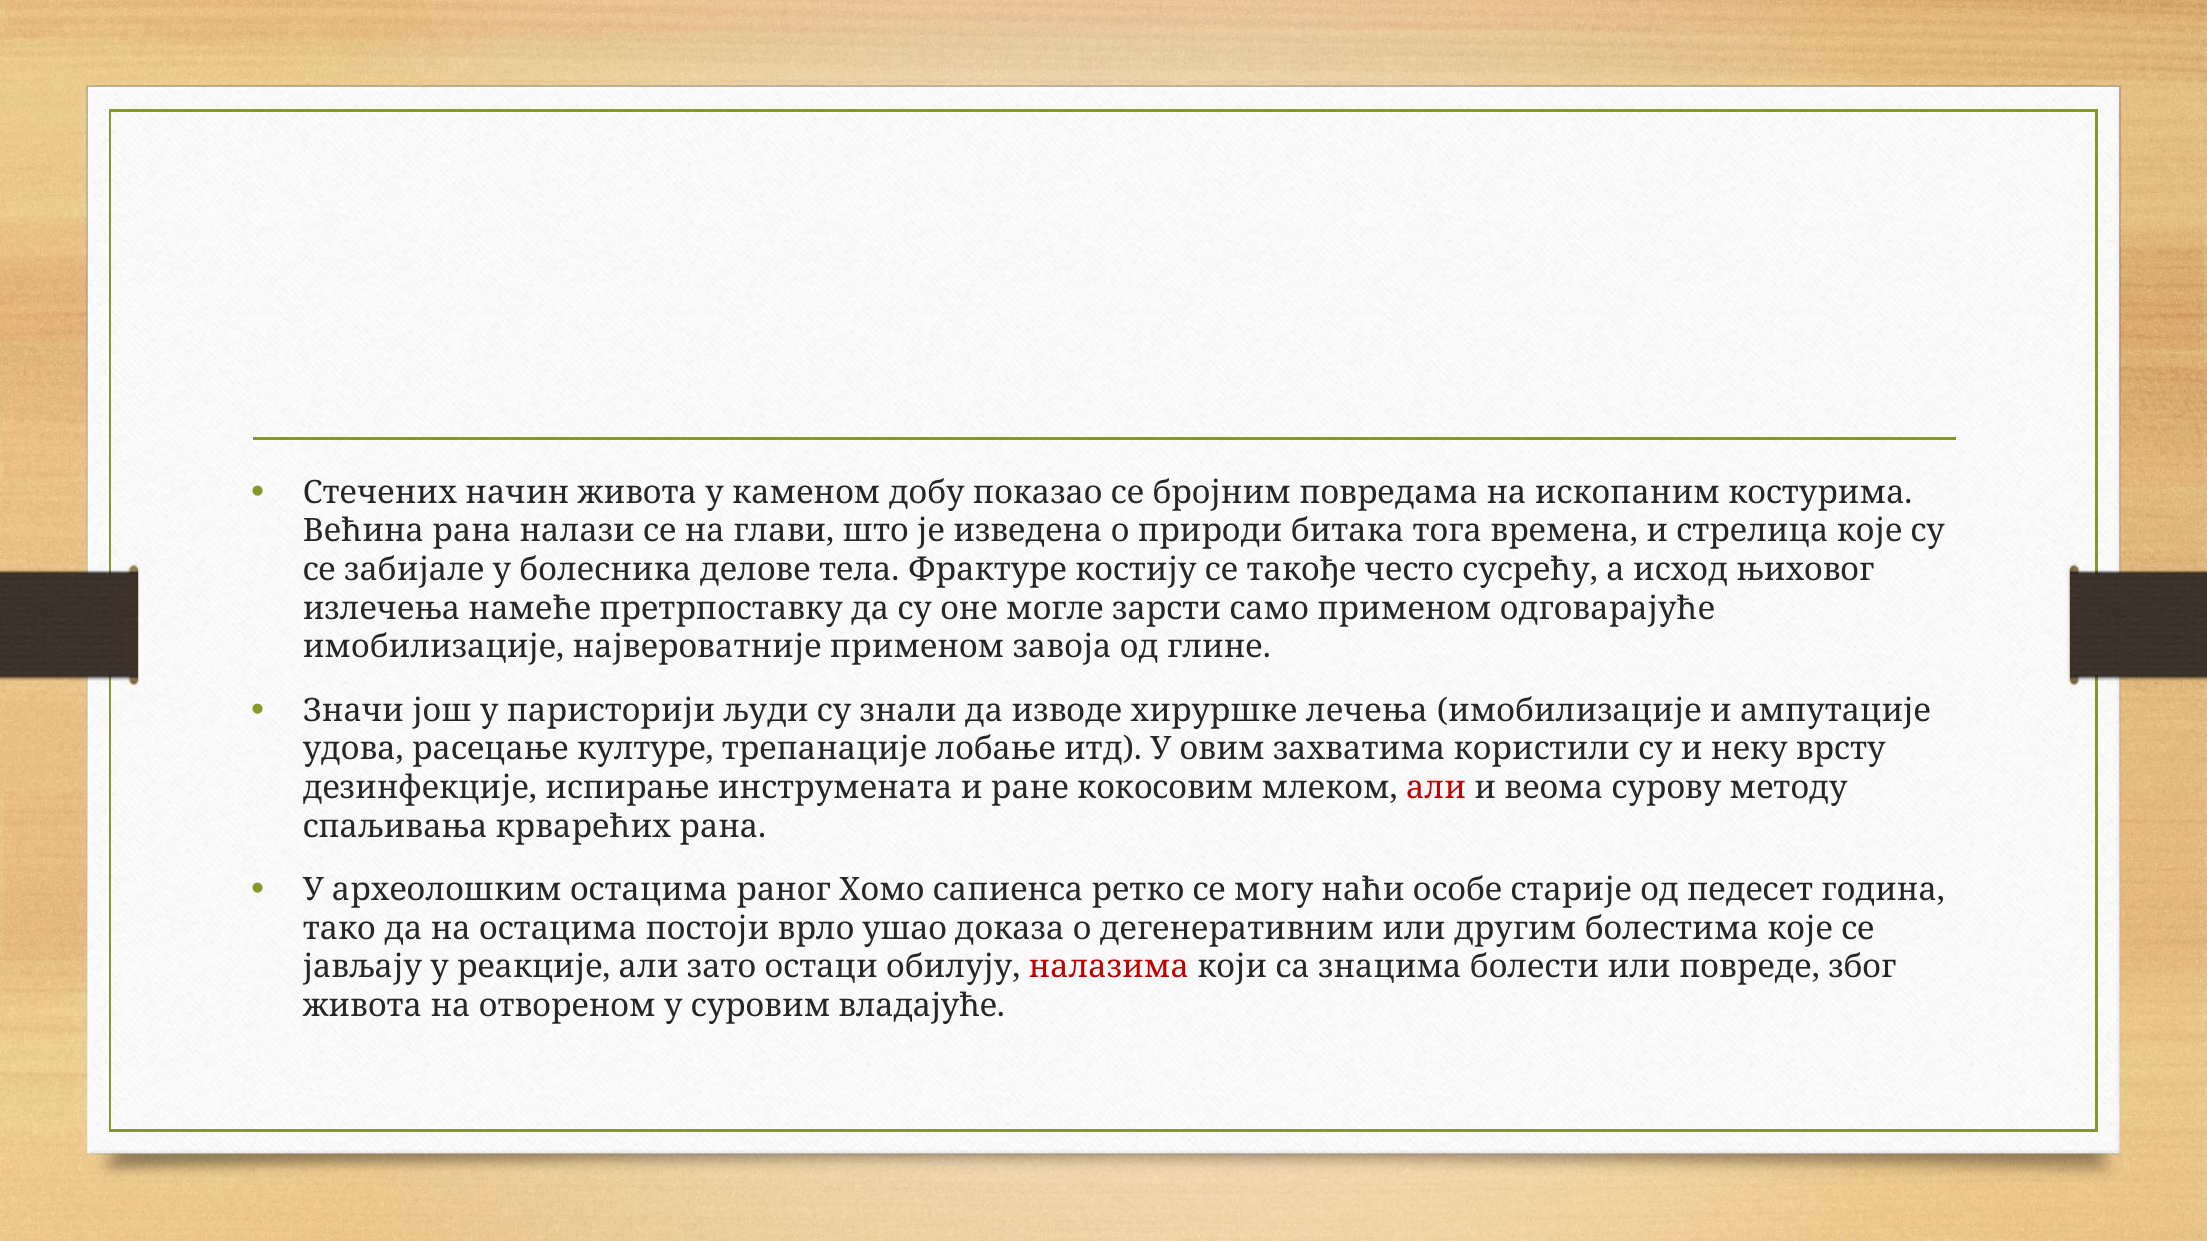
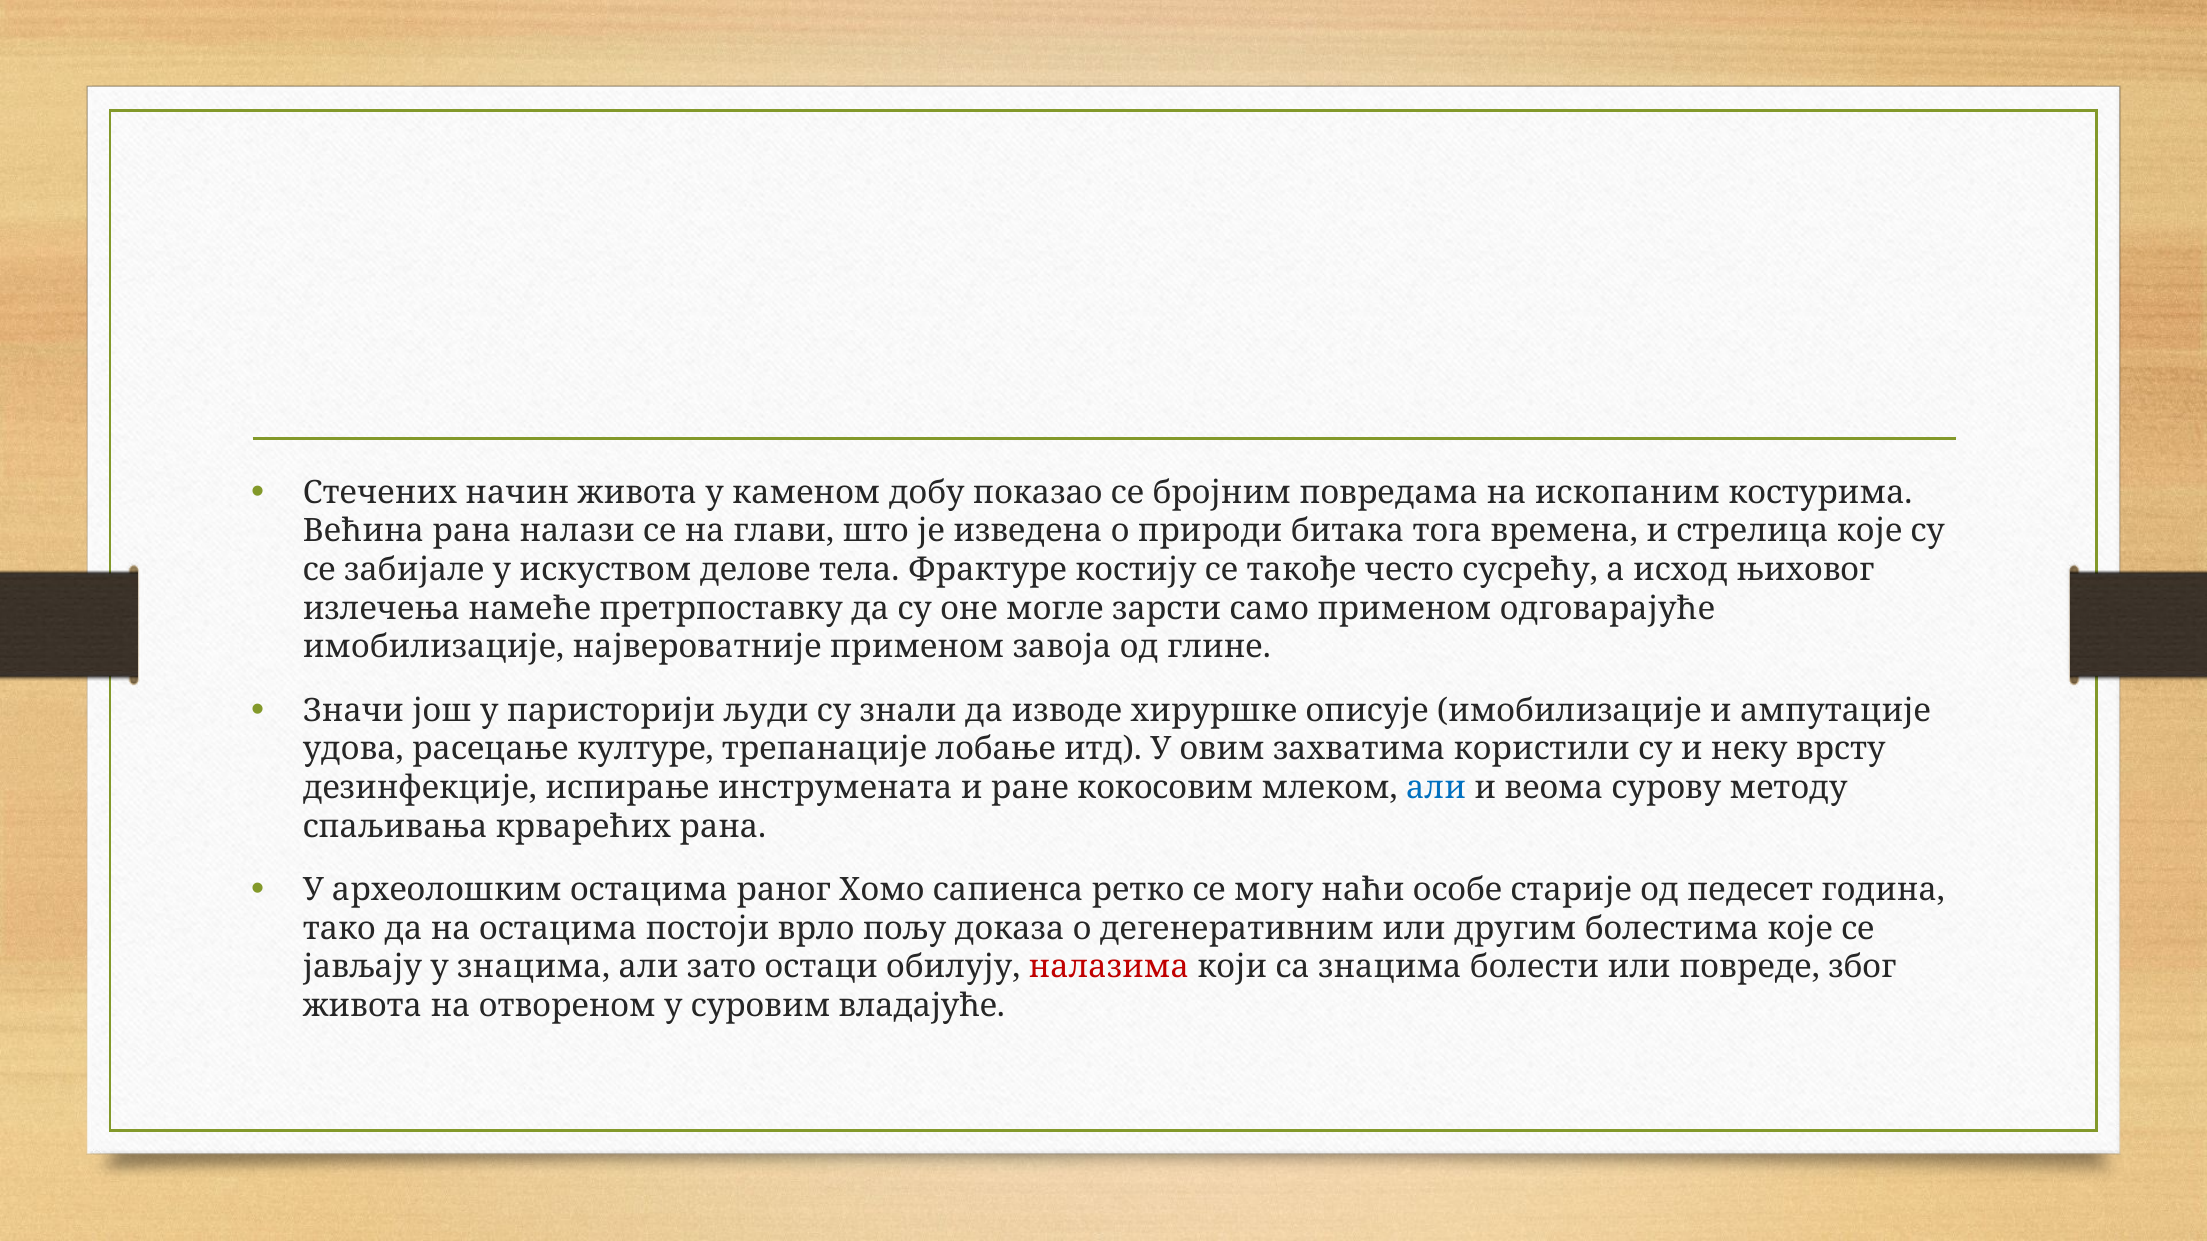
болесника: болесника -> искуством
лечења: лечења -> описује
али at (1436, 788) colour: red -> blue
ушао: ушао -> пољу
у реакције: реакције -> знацима
